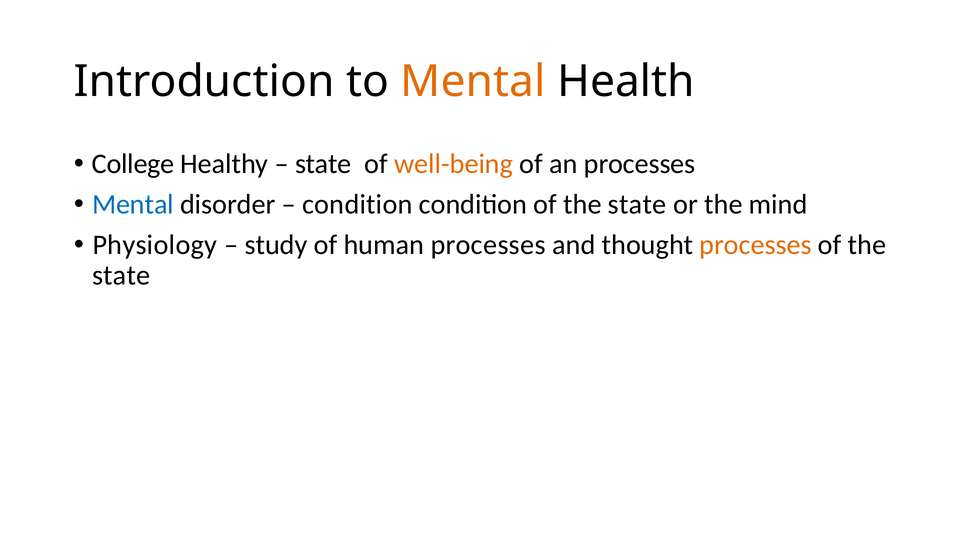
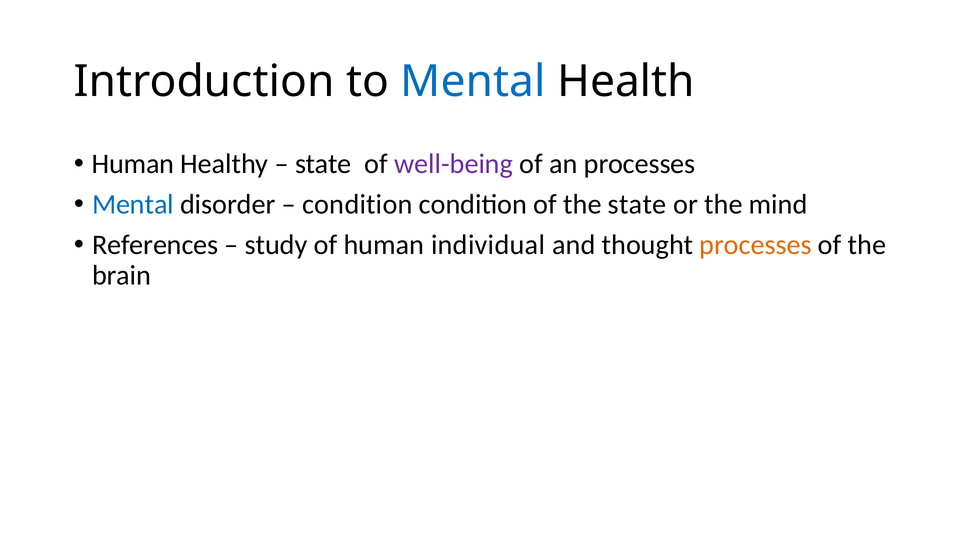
Mental at (473, 81) colour: orange -> blue
College at (133, 164): College -> Human
well-being colour: orange -> purple
Physiology: Physiology -> References
human processes: processes -> individual
state at (121, 276): state -> brain
